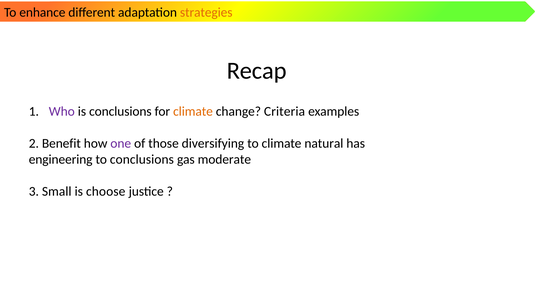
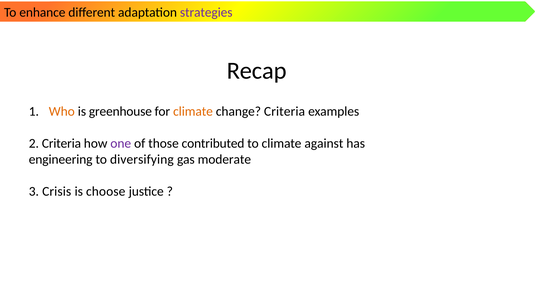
strategies colour: orange -> purple
Who colour: purple -> orange
is conclusions: conclusions -> greenhouse
2 Benefit: Benefit -> Criteria
diversifying: diversifying -> contributed
natural: natural -> against
to conclusions: conclusions -> diversifying
Small: Small -> Crisis
